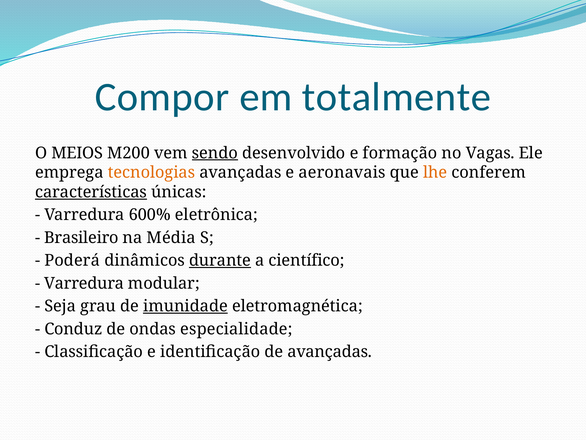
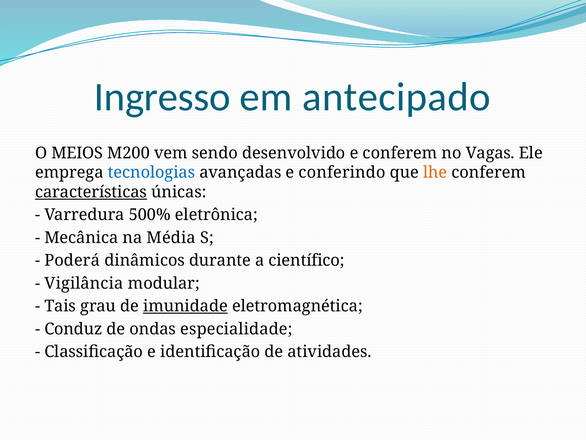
Compor: Compor -> Ingresso
totalmente: totalmente -> antecipado
sendo underline: present -> none
e formação: formação -> conferem
tecnologias colour: orange -> blue
aeronavais: aeronavais -> conferindo
600%: 600% -> 500%
Brasileiro: Brasileiro -> Mecânica
durante underline: present -> none
Varredura at (84, 283): Varredura -> Vigilância
Seja: Seja -> Tais
de avançadas: avançadas -> atividades
